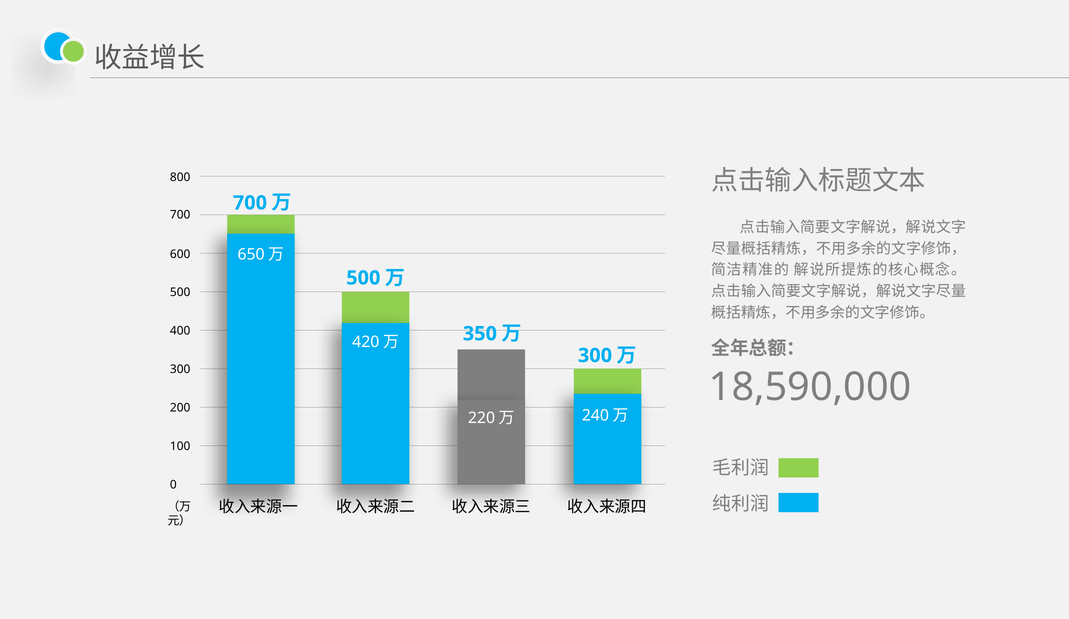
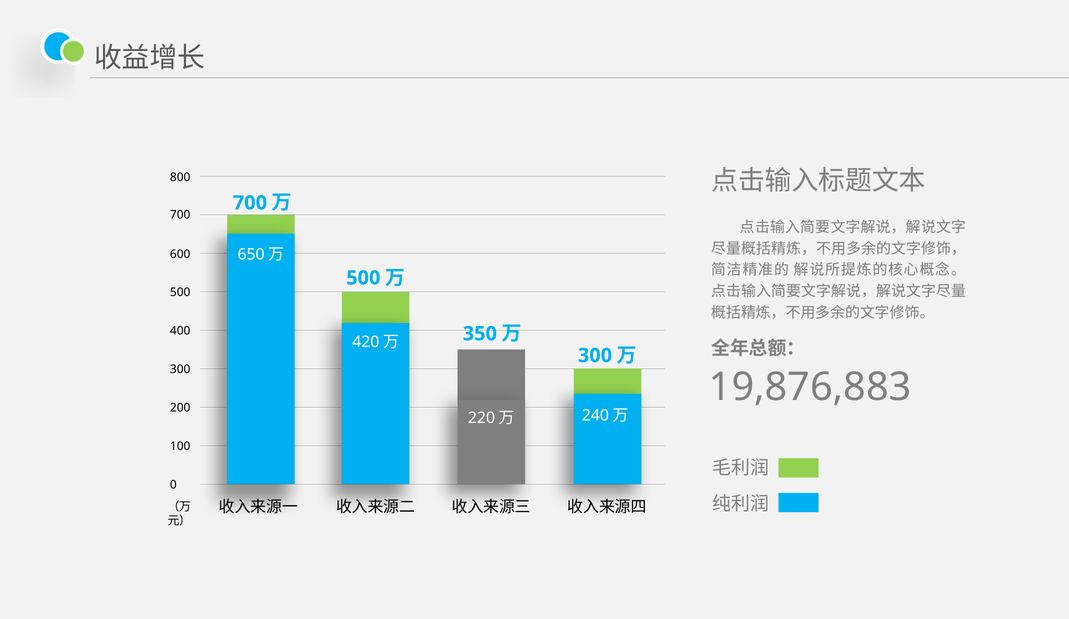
18,590,000: 18,590,000 -> 19,876,883
